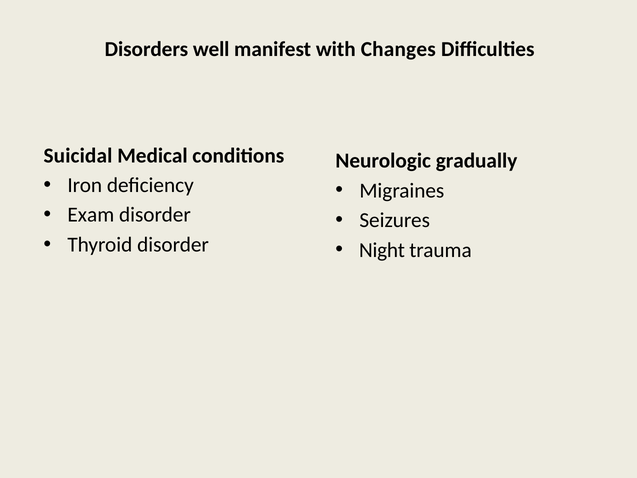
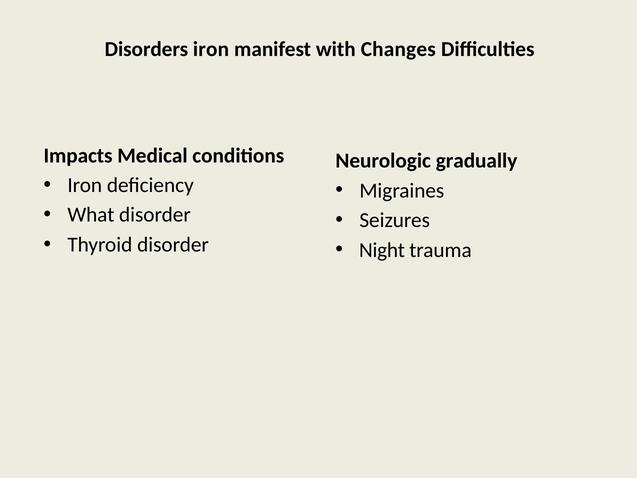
Disorders well: well -> iron
Suicidal: Suicidal -> Impacts
Exam: Exam -> What
